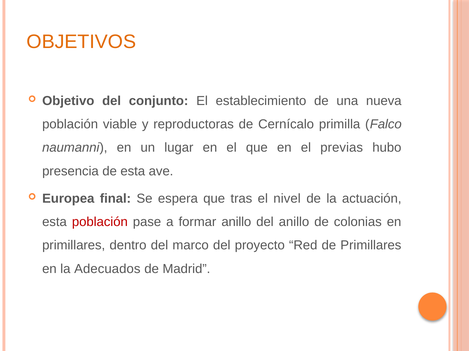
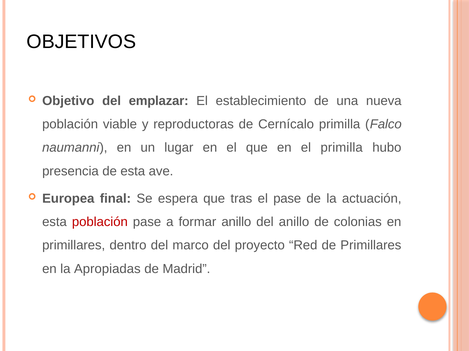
OBJETIVOS colour: orange -> black
conjunto: conjunto -> emplazar
el previas: previas -> primilla
el nivel: nivel -> pase
Adecuados: Adecuados -> Apropiadas
